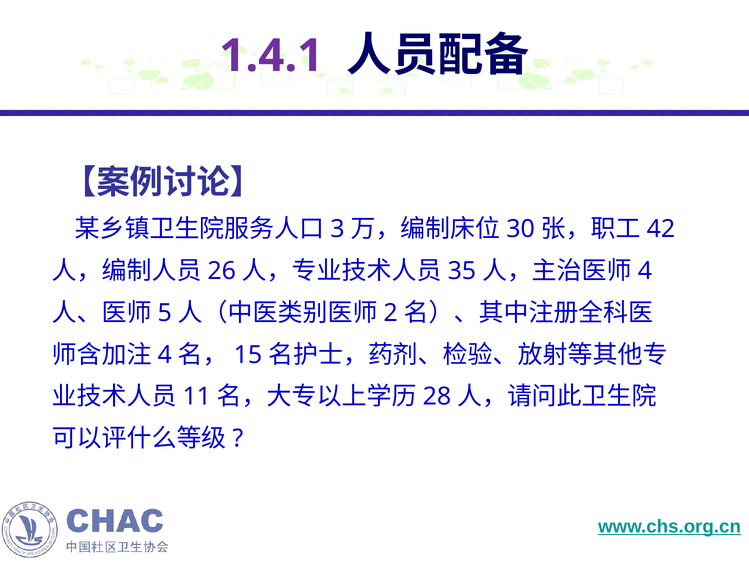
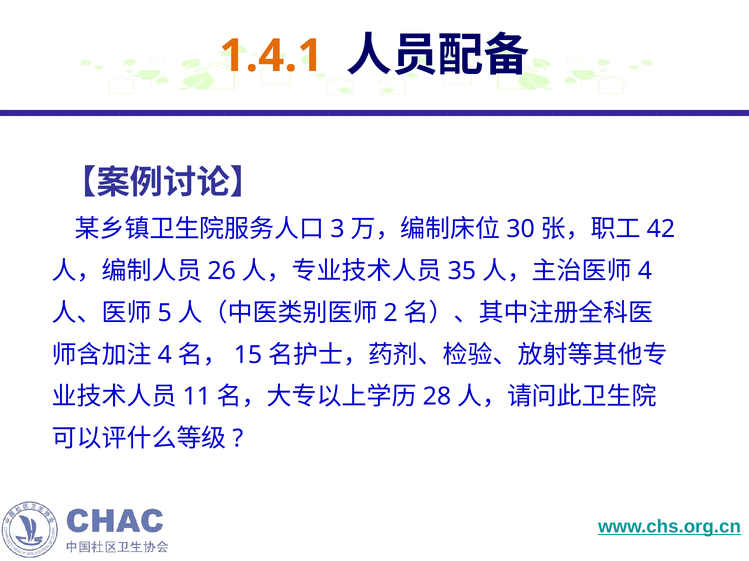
1.4.1 colour: purple -> orange
